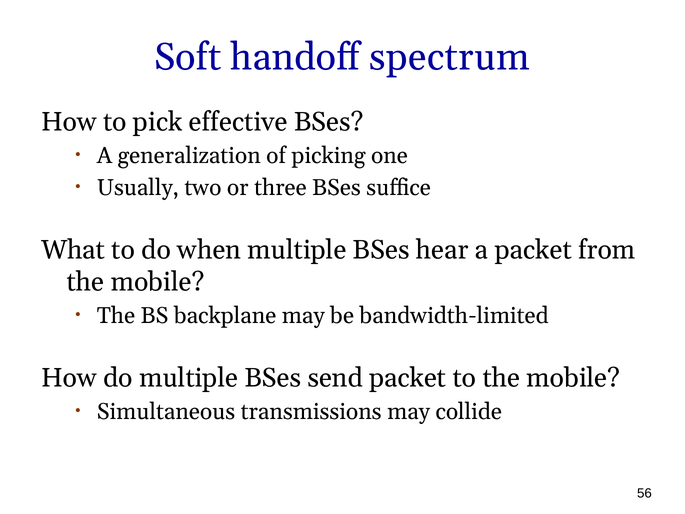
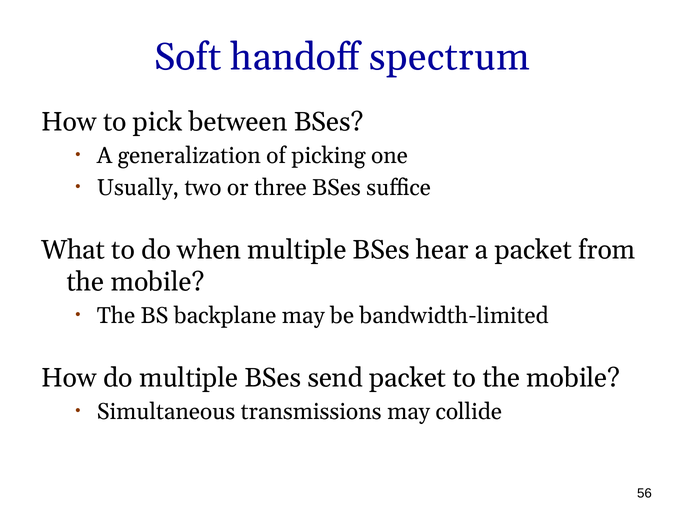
effective: effective -> between
